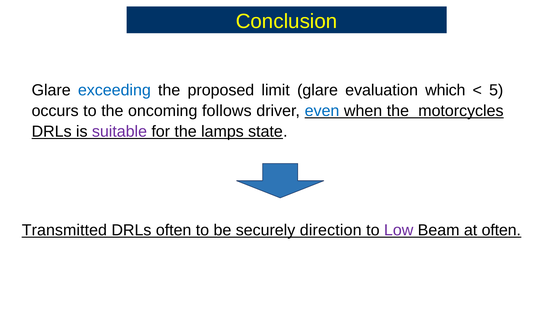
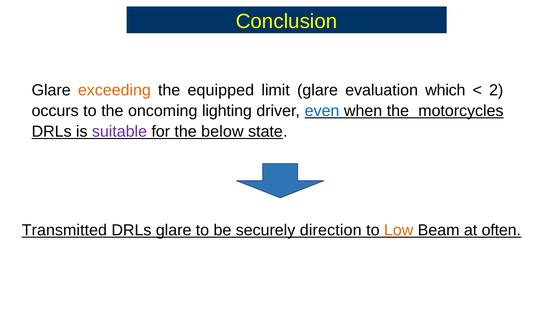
exceeding colour: blue -> orange
proposed: proposed -> equipped
5: 5 -> 2
follows: follows -> lighting
lamps: lamps -> below
DRLs often: often -> glare
Low colour: purple -> orange
